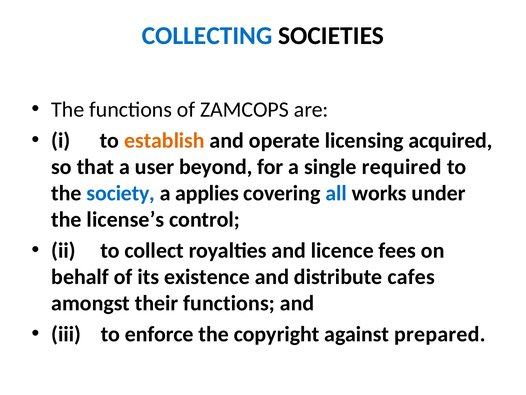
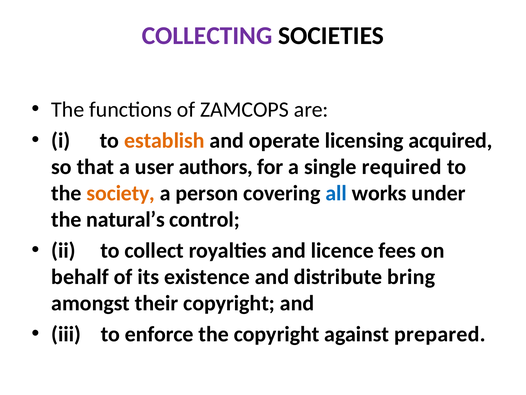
COLLECTING colour: blue -> purple
beyond: beyond -> authors
society colour: blue -> orange
applies: applies -> person
license’s: license’s -> natural’s
cafes: cafes -> bring
their functions: functions -> copyright
